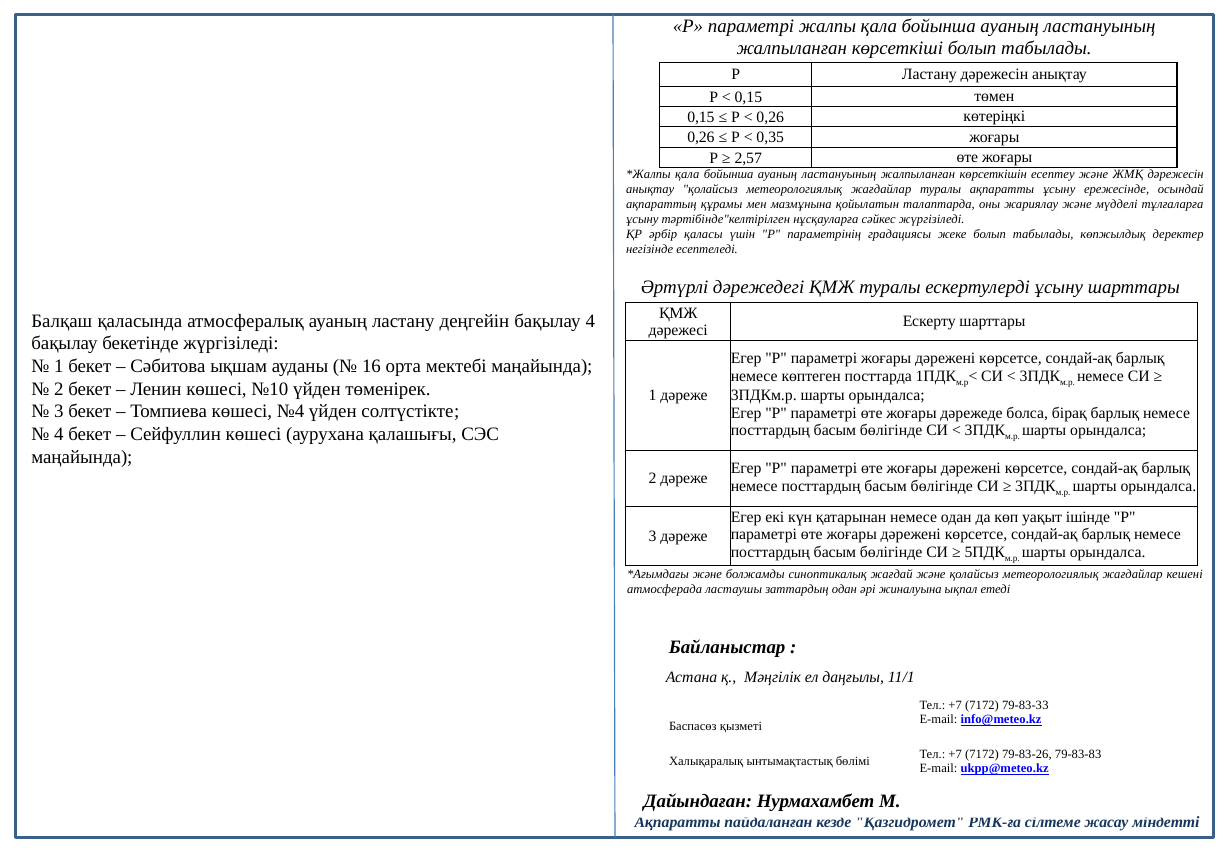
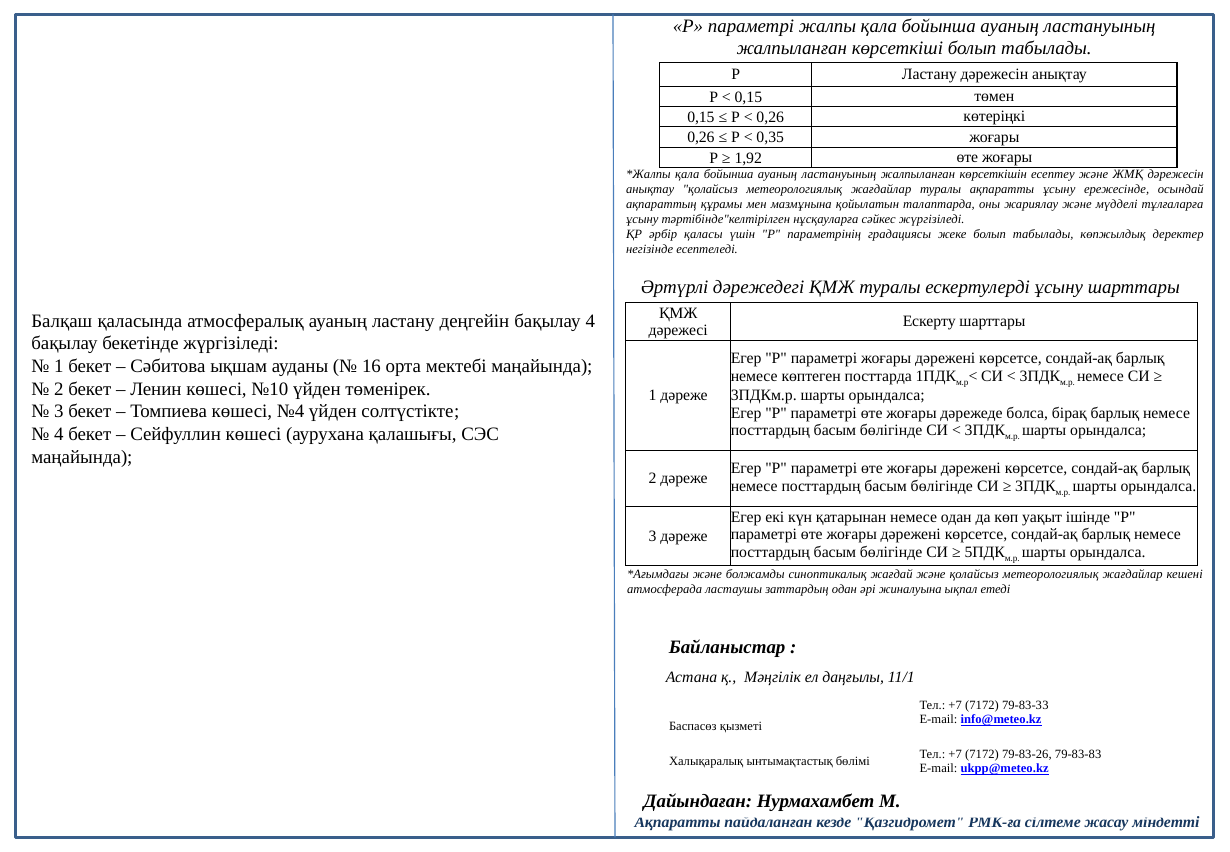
2,57: 2,57 -> 1,92
